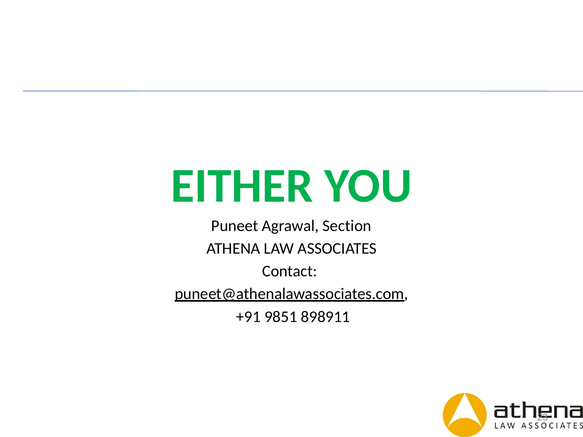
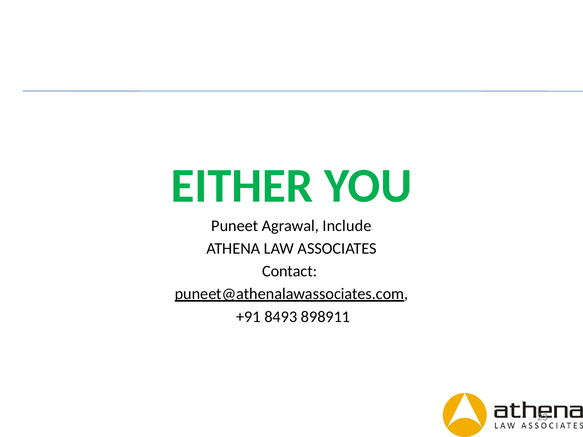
Section: Section -> Include
9851: 9851 -> 8493
